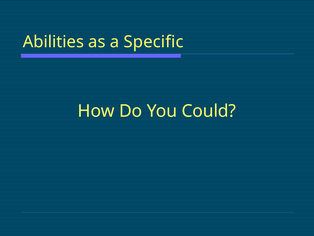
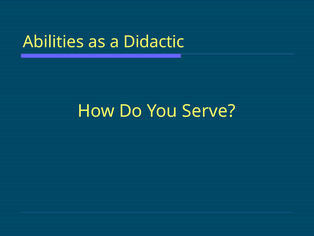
Specific: Specific -> Didactic
Could: Could -> Serve
